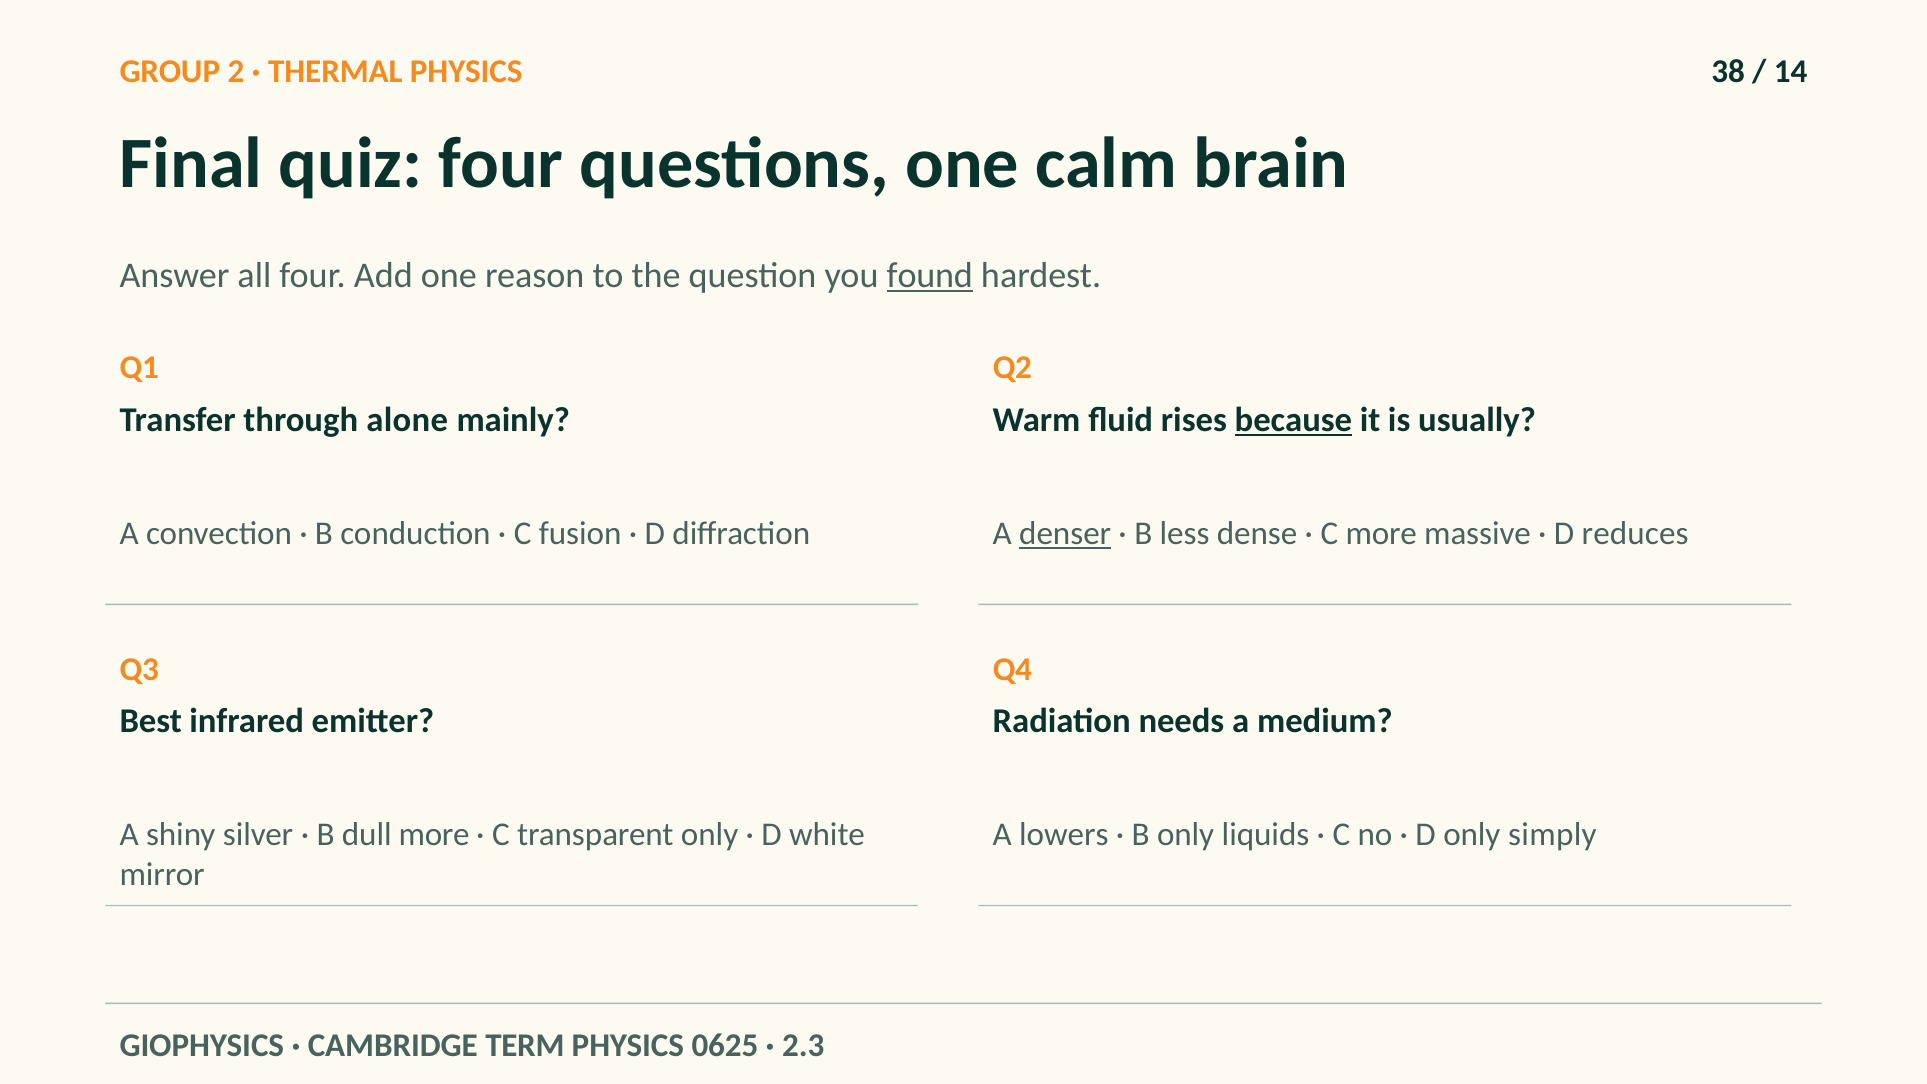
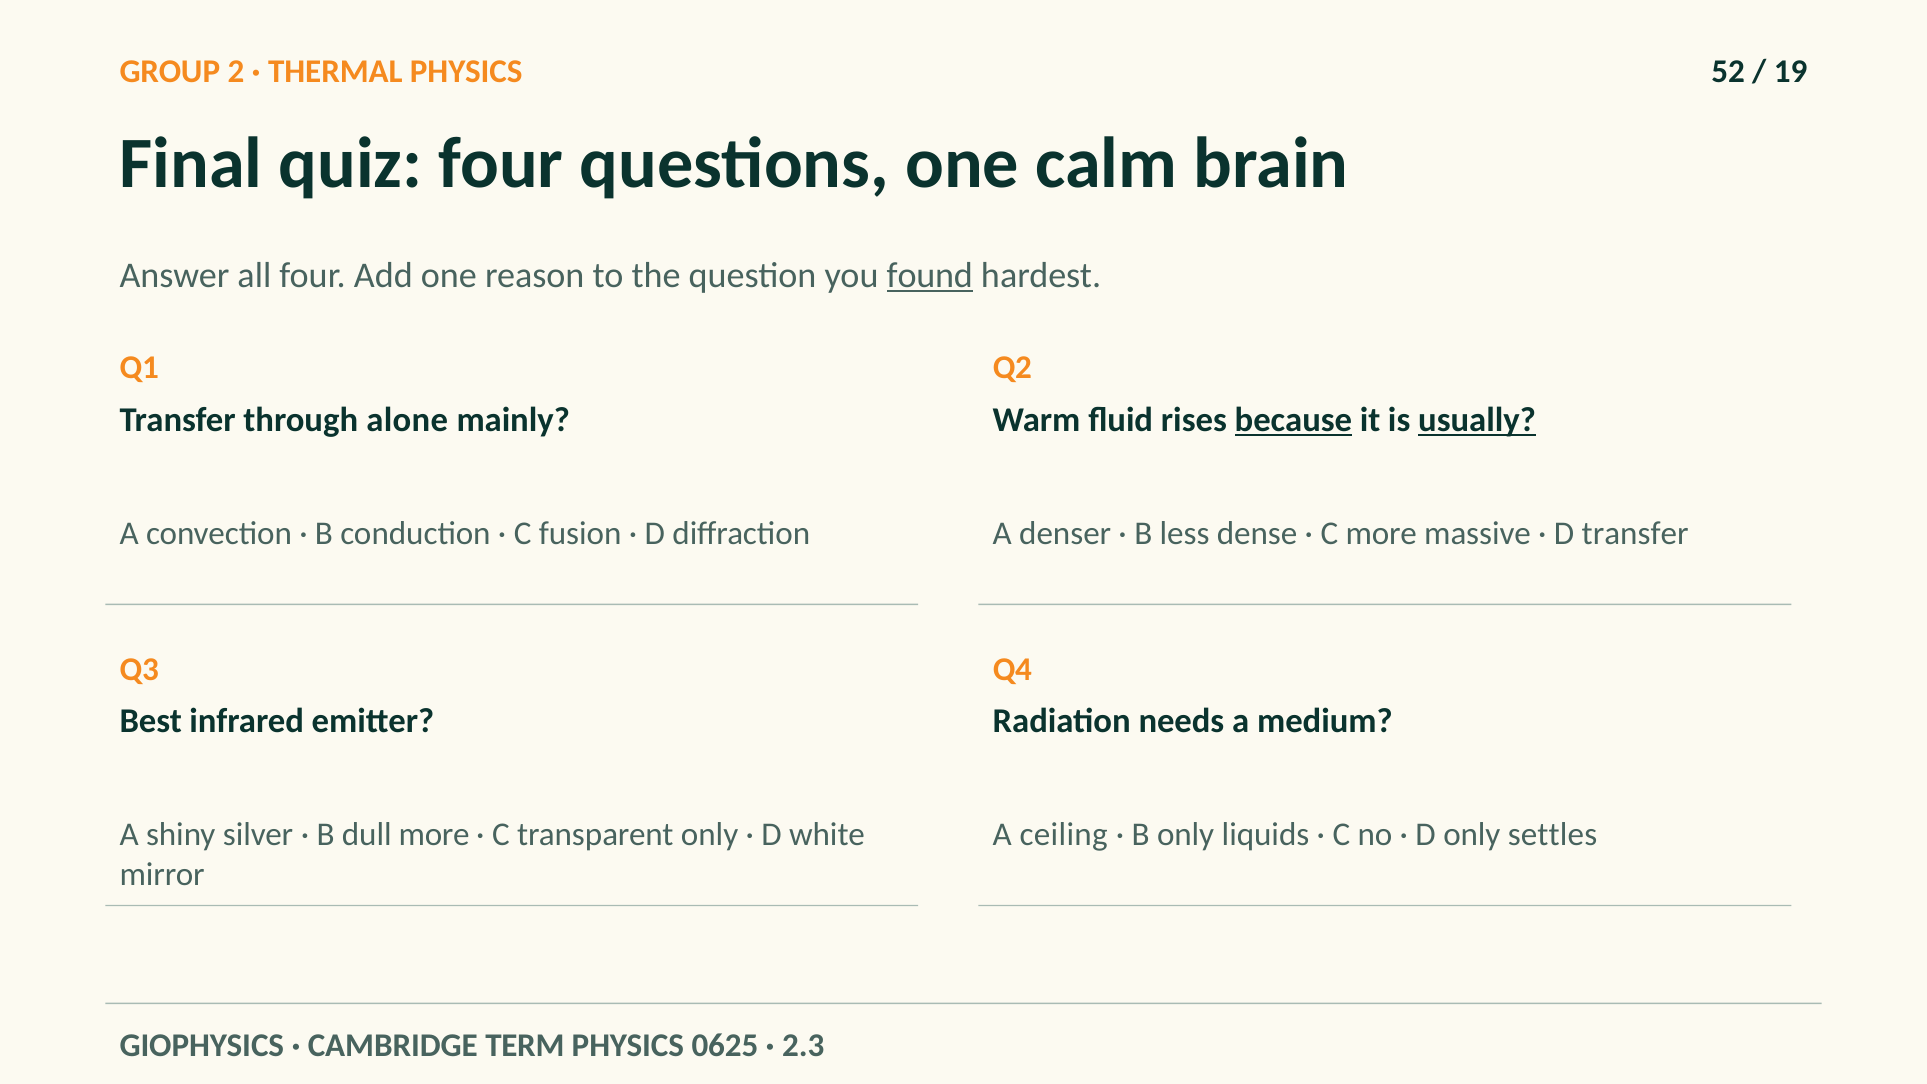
38: 38 -> 52
14: 14 -> 19
usually underline: none -> present
denser underline: present -> none
D reduces: reduces -> transfer
lowers: lowers -> ceiling
simply: simply -> settles
